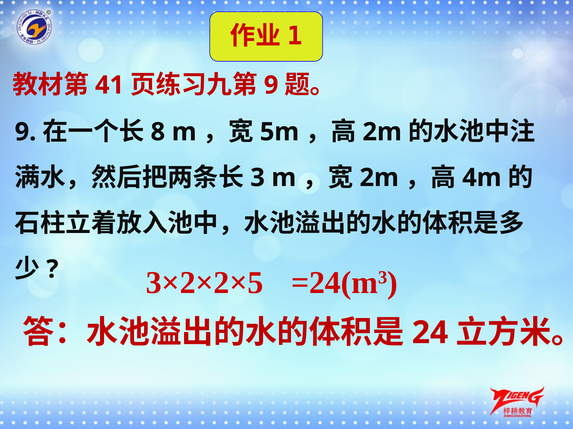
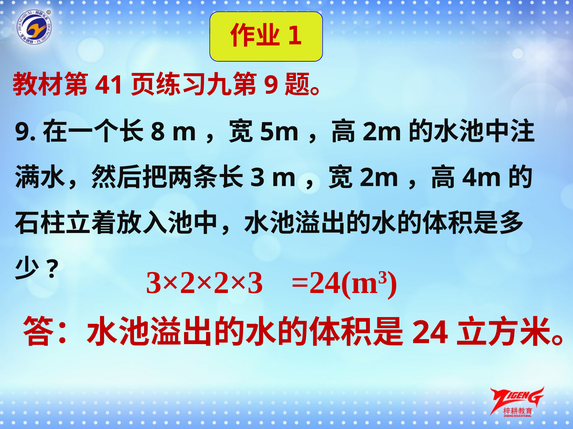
3×2×2×5: 3×2×2×5 -> 3×2×2×3
